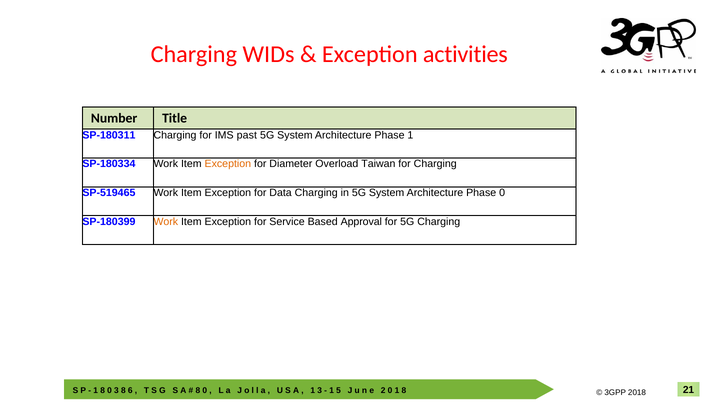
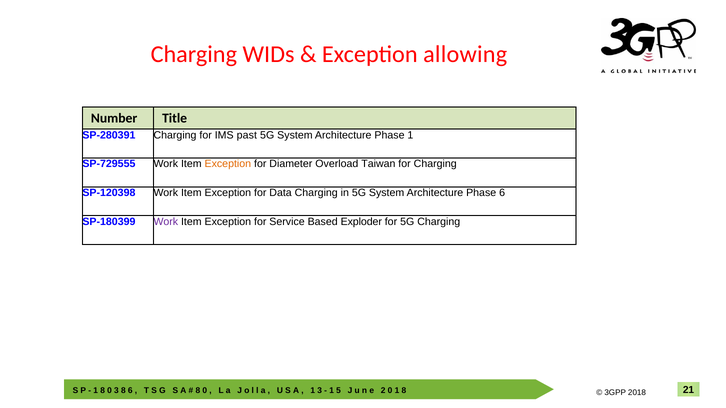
activities: activities -> allowing
SP-180311: SP-180311 -> SP-280391
SP-180334: SP-180334 -> SP-729555
SP-519465: SP-519465 -> SP-120398
Phase 0: 0 -> 6
Work at (166, 222) colour: orange -> purple
Approval: Approval -> Exploder
